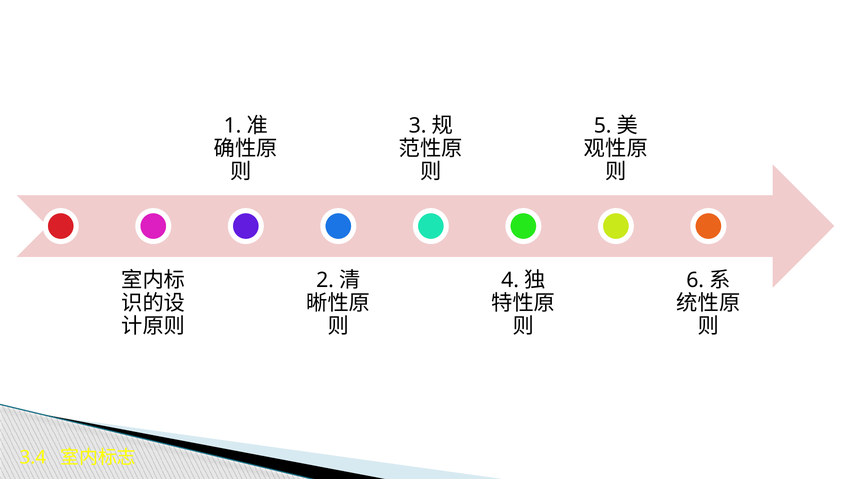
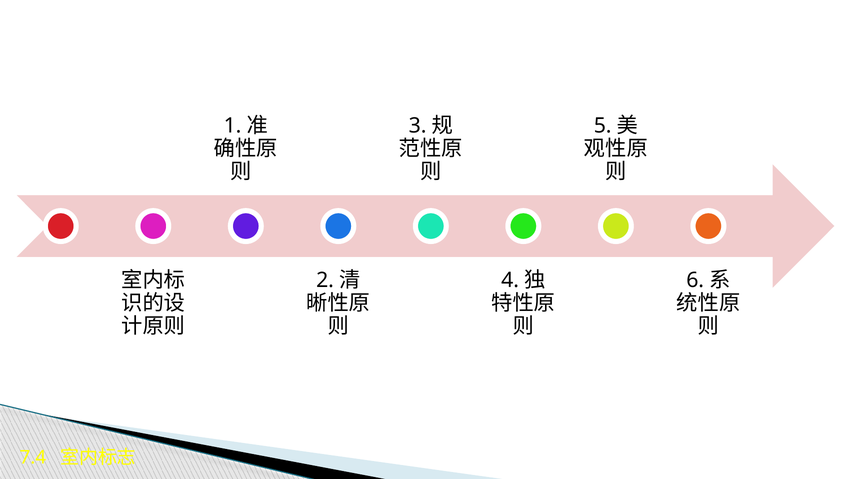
3.4: 3.4 -> 7.4
